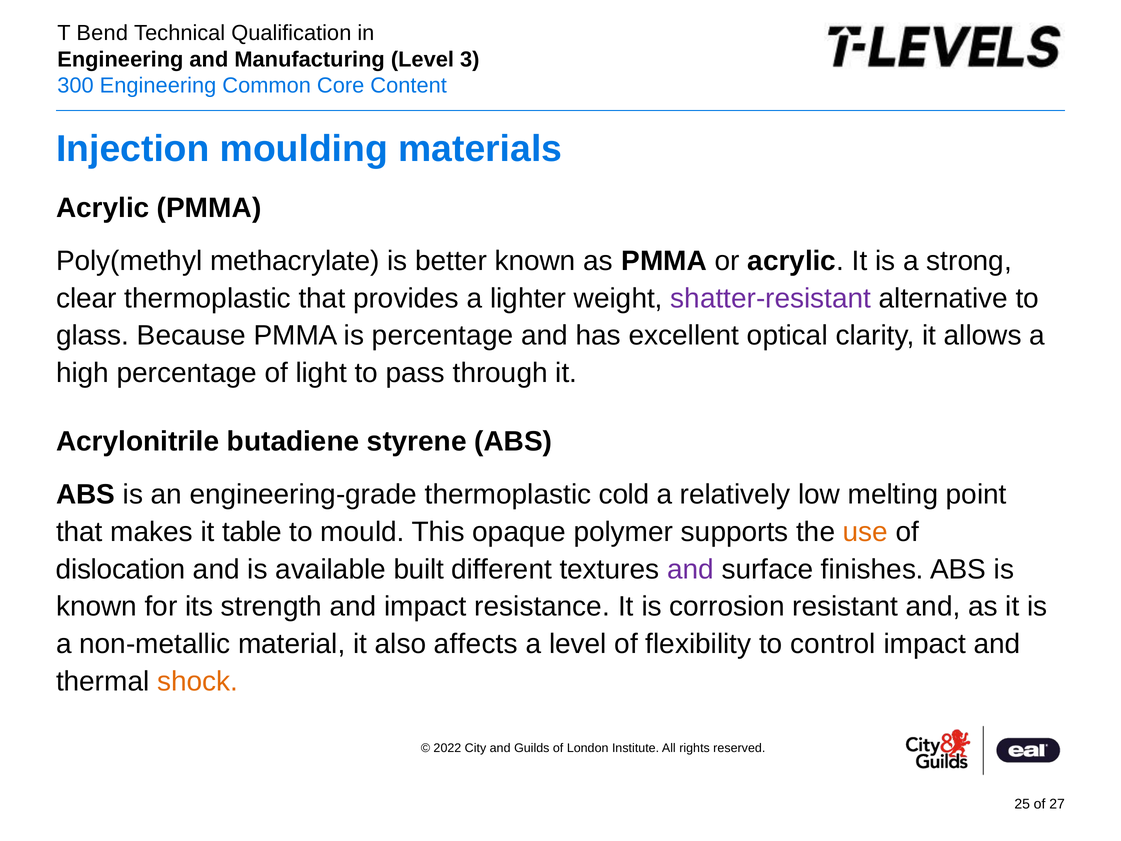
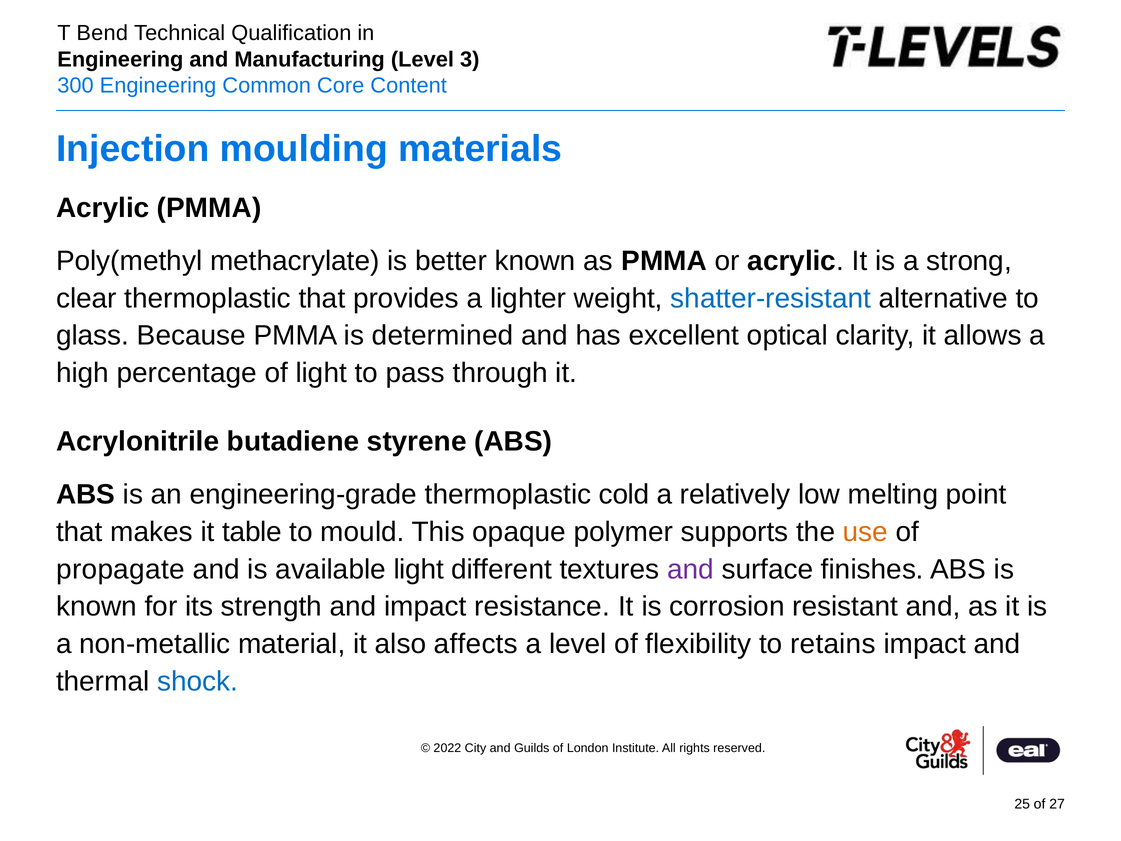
shatter-resistant colour: purple -> blue
is percentage: percentage -> determined
dislocation: dislocation -> propagate
available built: built -> light
control: control -> retains
shock colour: orange -> blue
